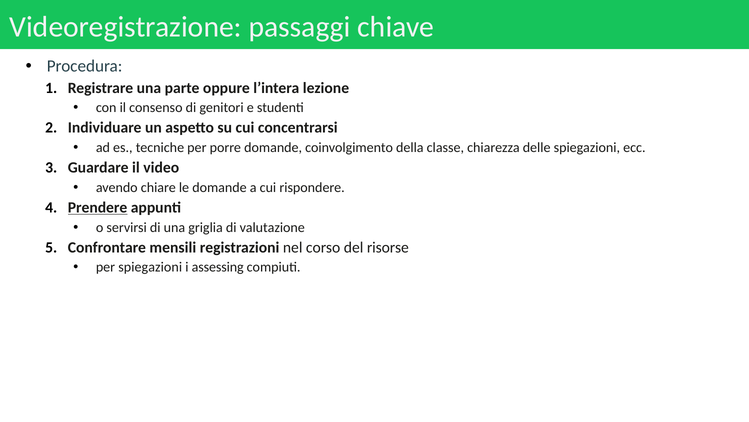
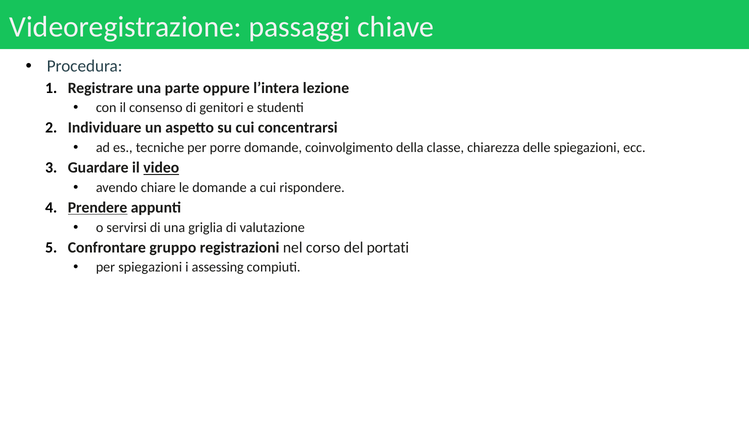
video underline: none -> present
mensili: mensili -> gruppo
risorse: risorse -> portati
